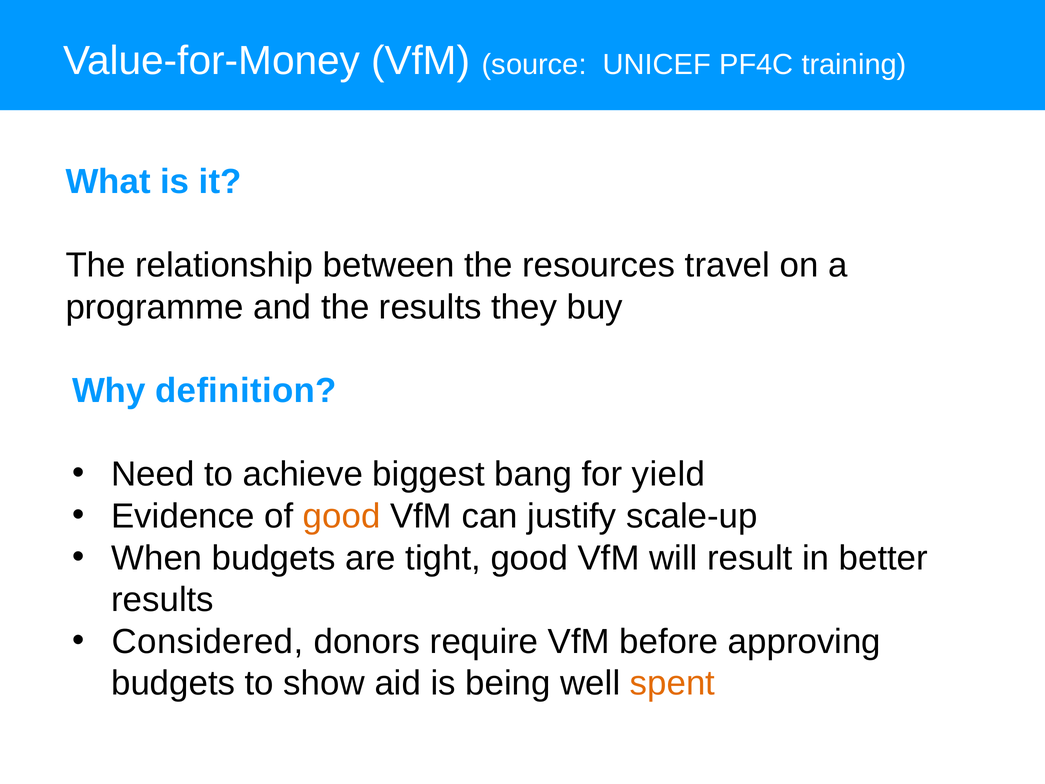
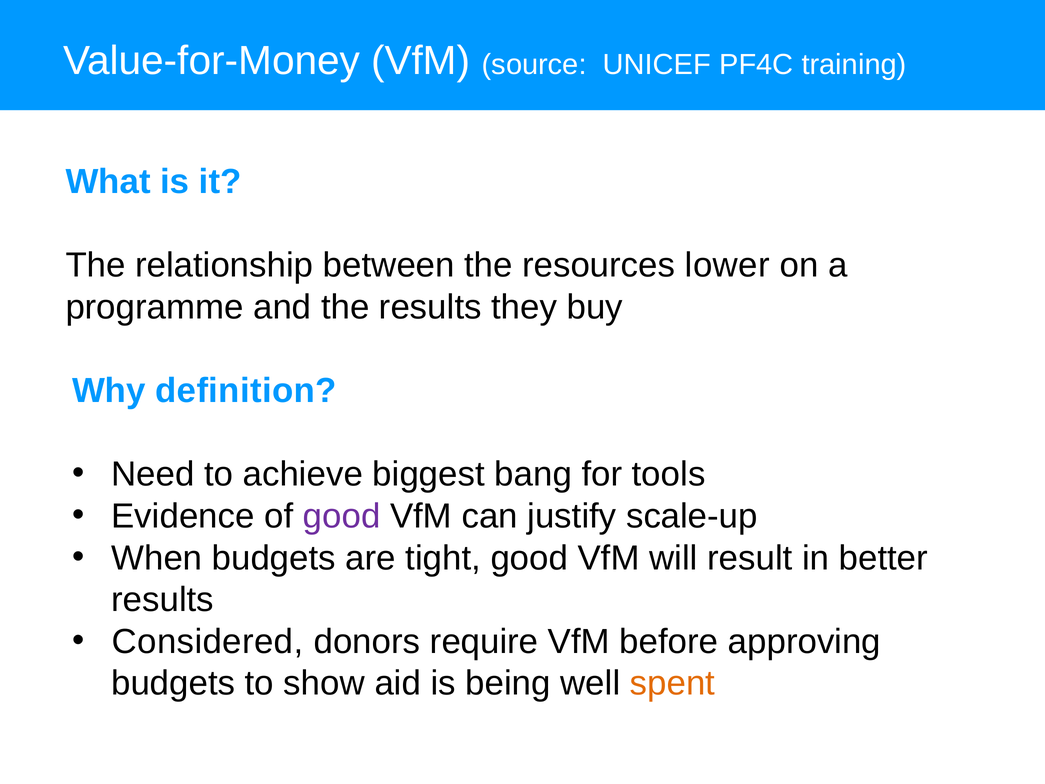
travel: travel -> lower
yield: yield -> tools
good at (342, 516) colour: orange -> purple
